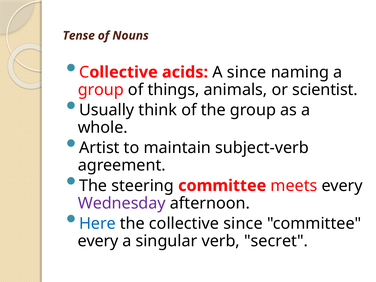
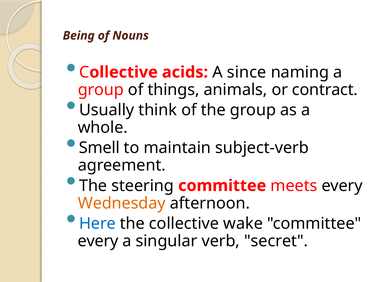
Tense: Tense -> Being
scientist: scientist -> contract
Artist: Artist -> Smell
Wednesday colour: purple -> orange
collective since: since -> wake
